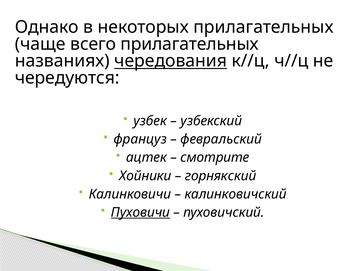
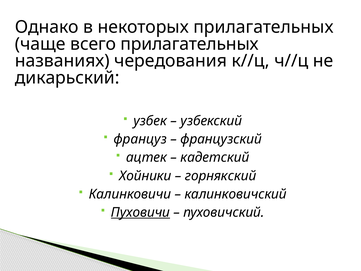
чередования underline: present -> none
чередуются: чередуются -> дикарьский
февральский: февральский -> французский
смотрите: смотрите -> кадетский
